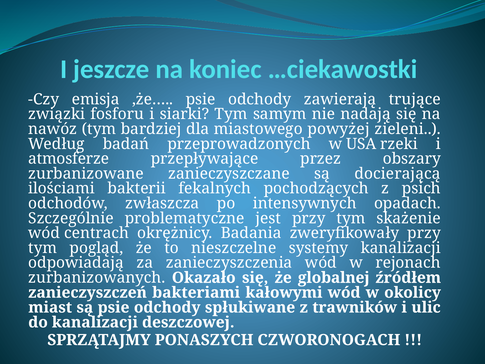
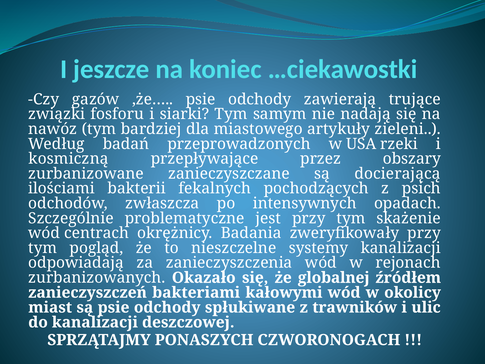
emisja: emisja -> gazów
powyżej: powyżej -> artykuły
atmosferze: atmosferze -> kosmiczną
